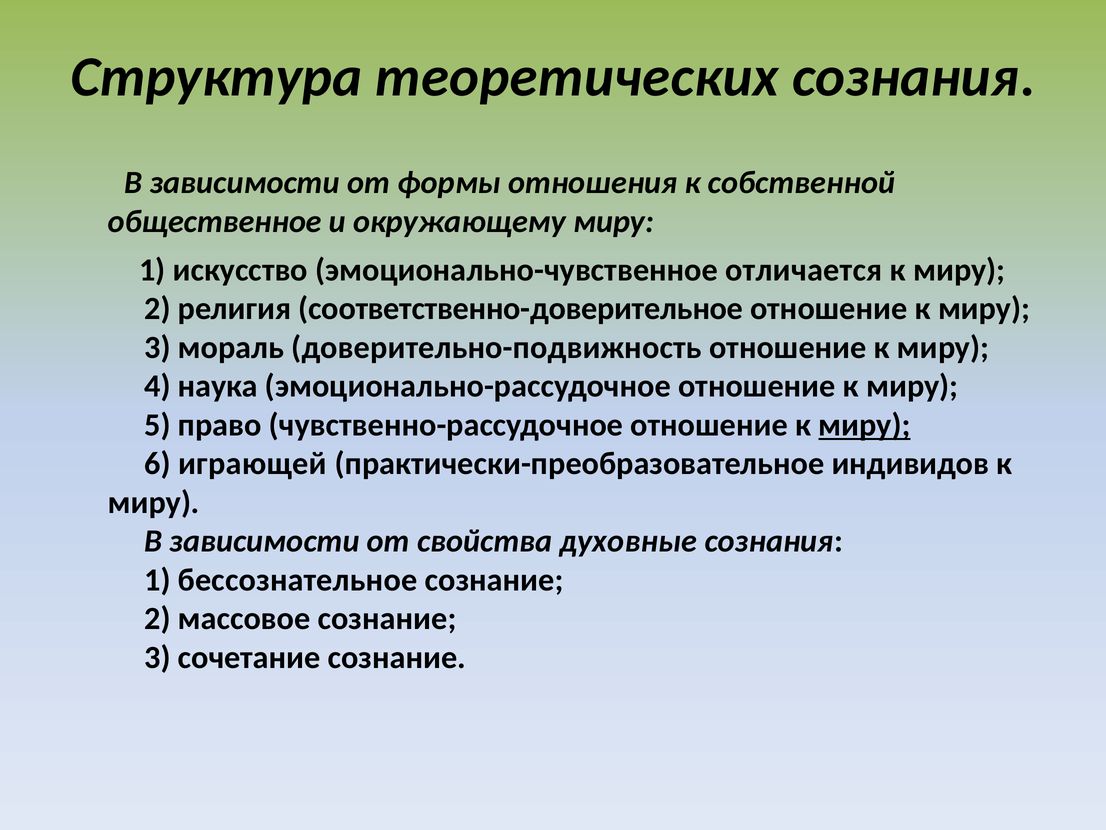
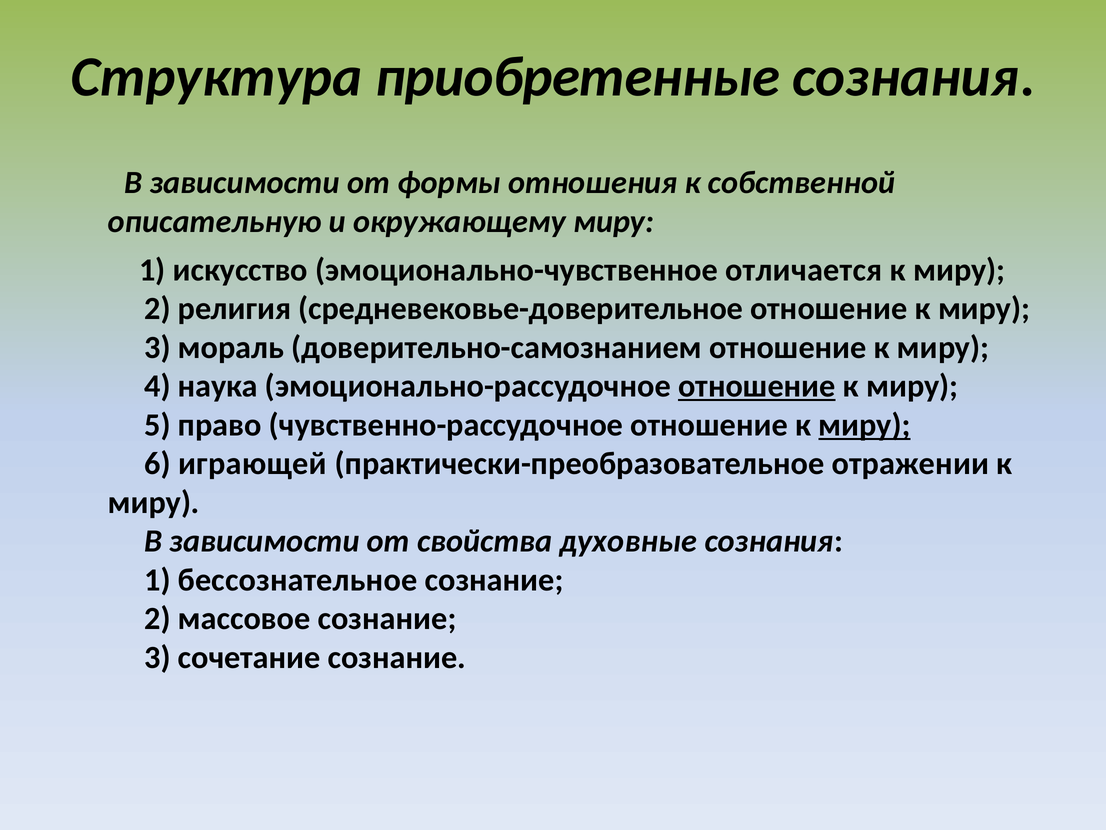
теоретических: теоретических -> приобретенные
общественное: общественное -> описательную
соответственно-доверительное: соответственно-доверительное -> средневековье-доверительное
доверительно-подвижность: доверительно-подвижность -> доверительно-самознанием
отношение at (757, 386) underline: none -> present
индивидов: индивидов -> отражении
